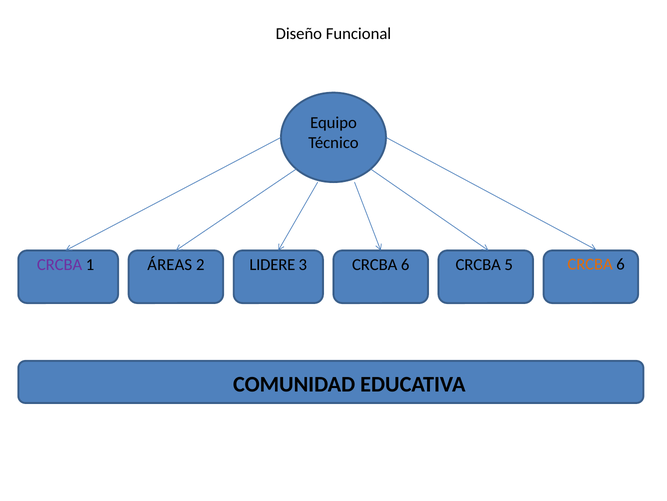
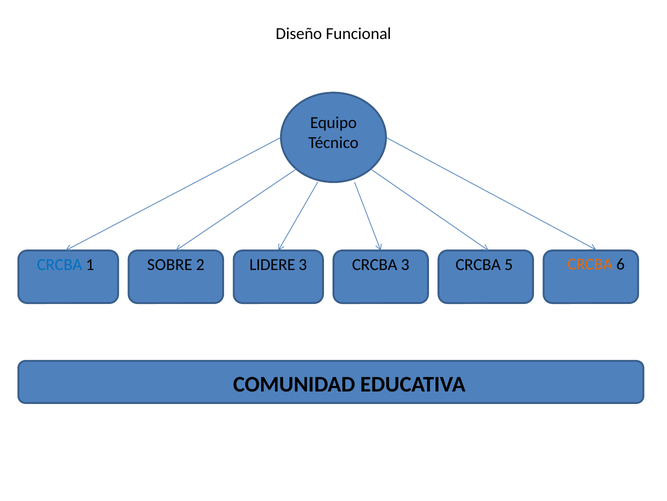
CRCBA at (60, 265) colour: purple -> blue
ÁREAS: ÁREAS -> SOBRE
3 CRCBA 6: 6 -> 3
